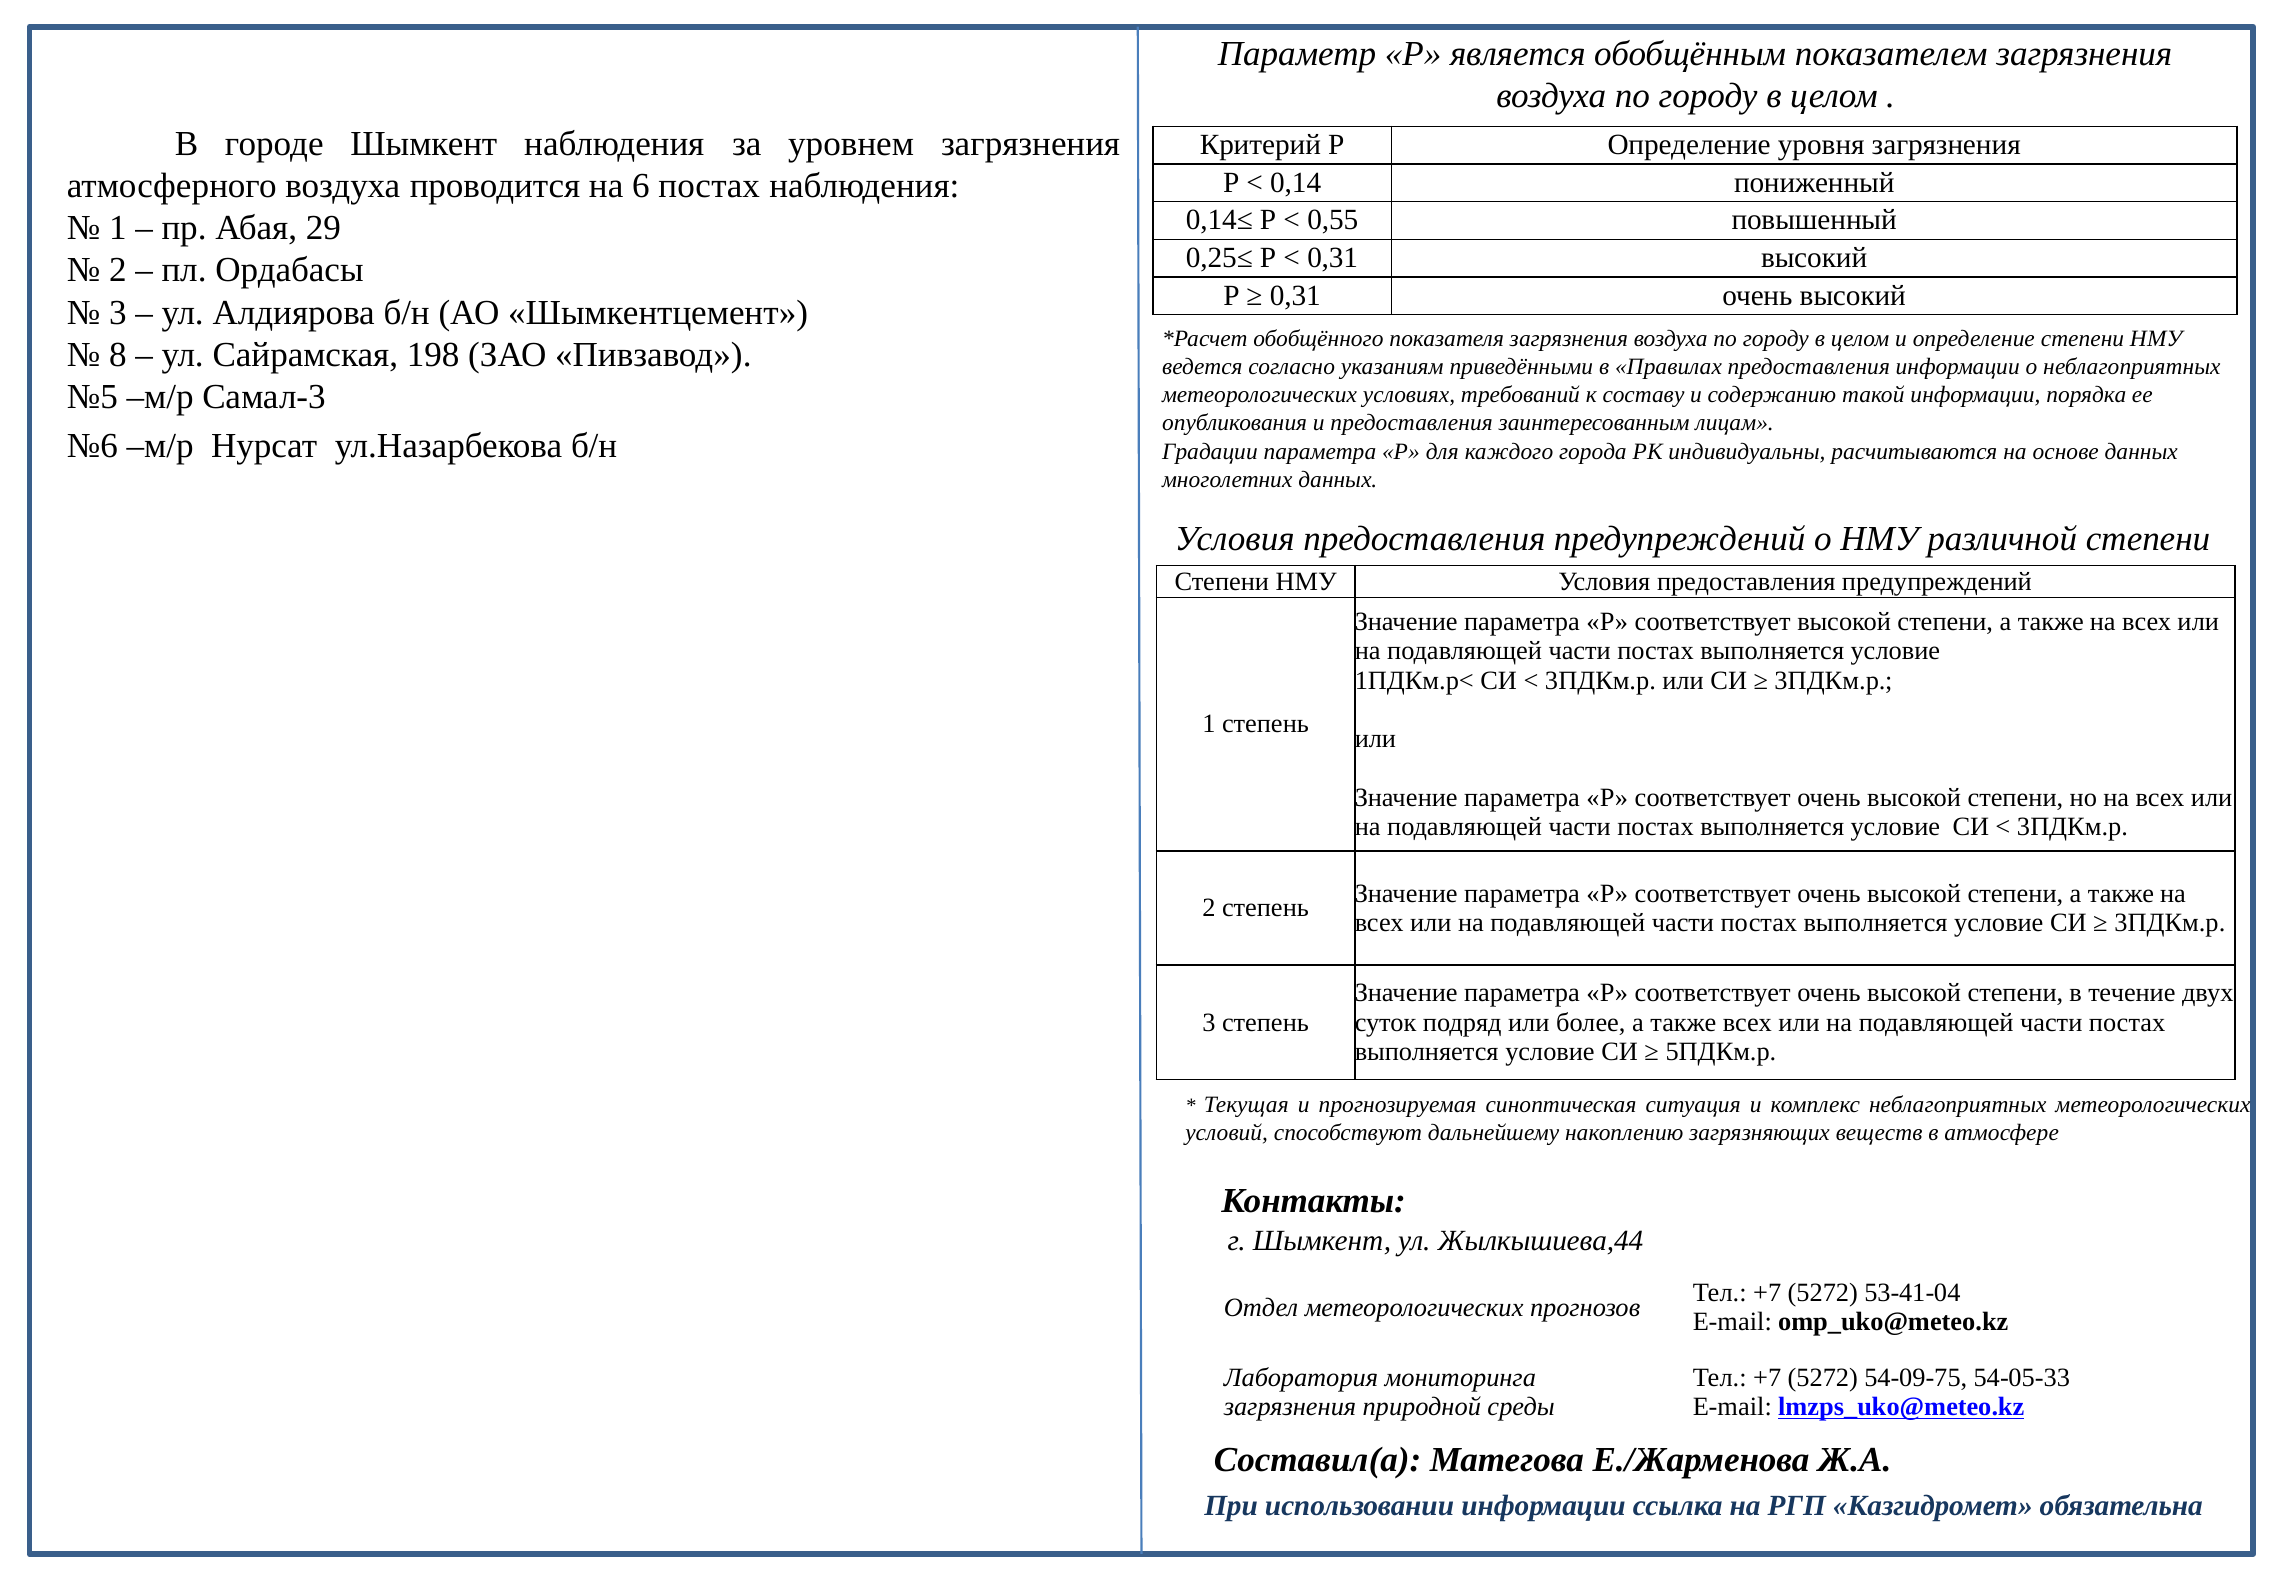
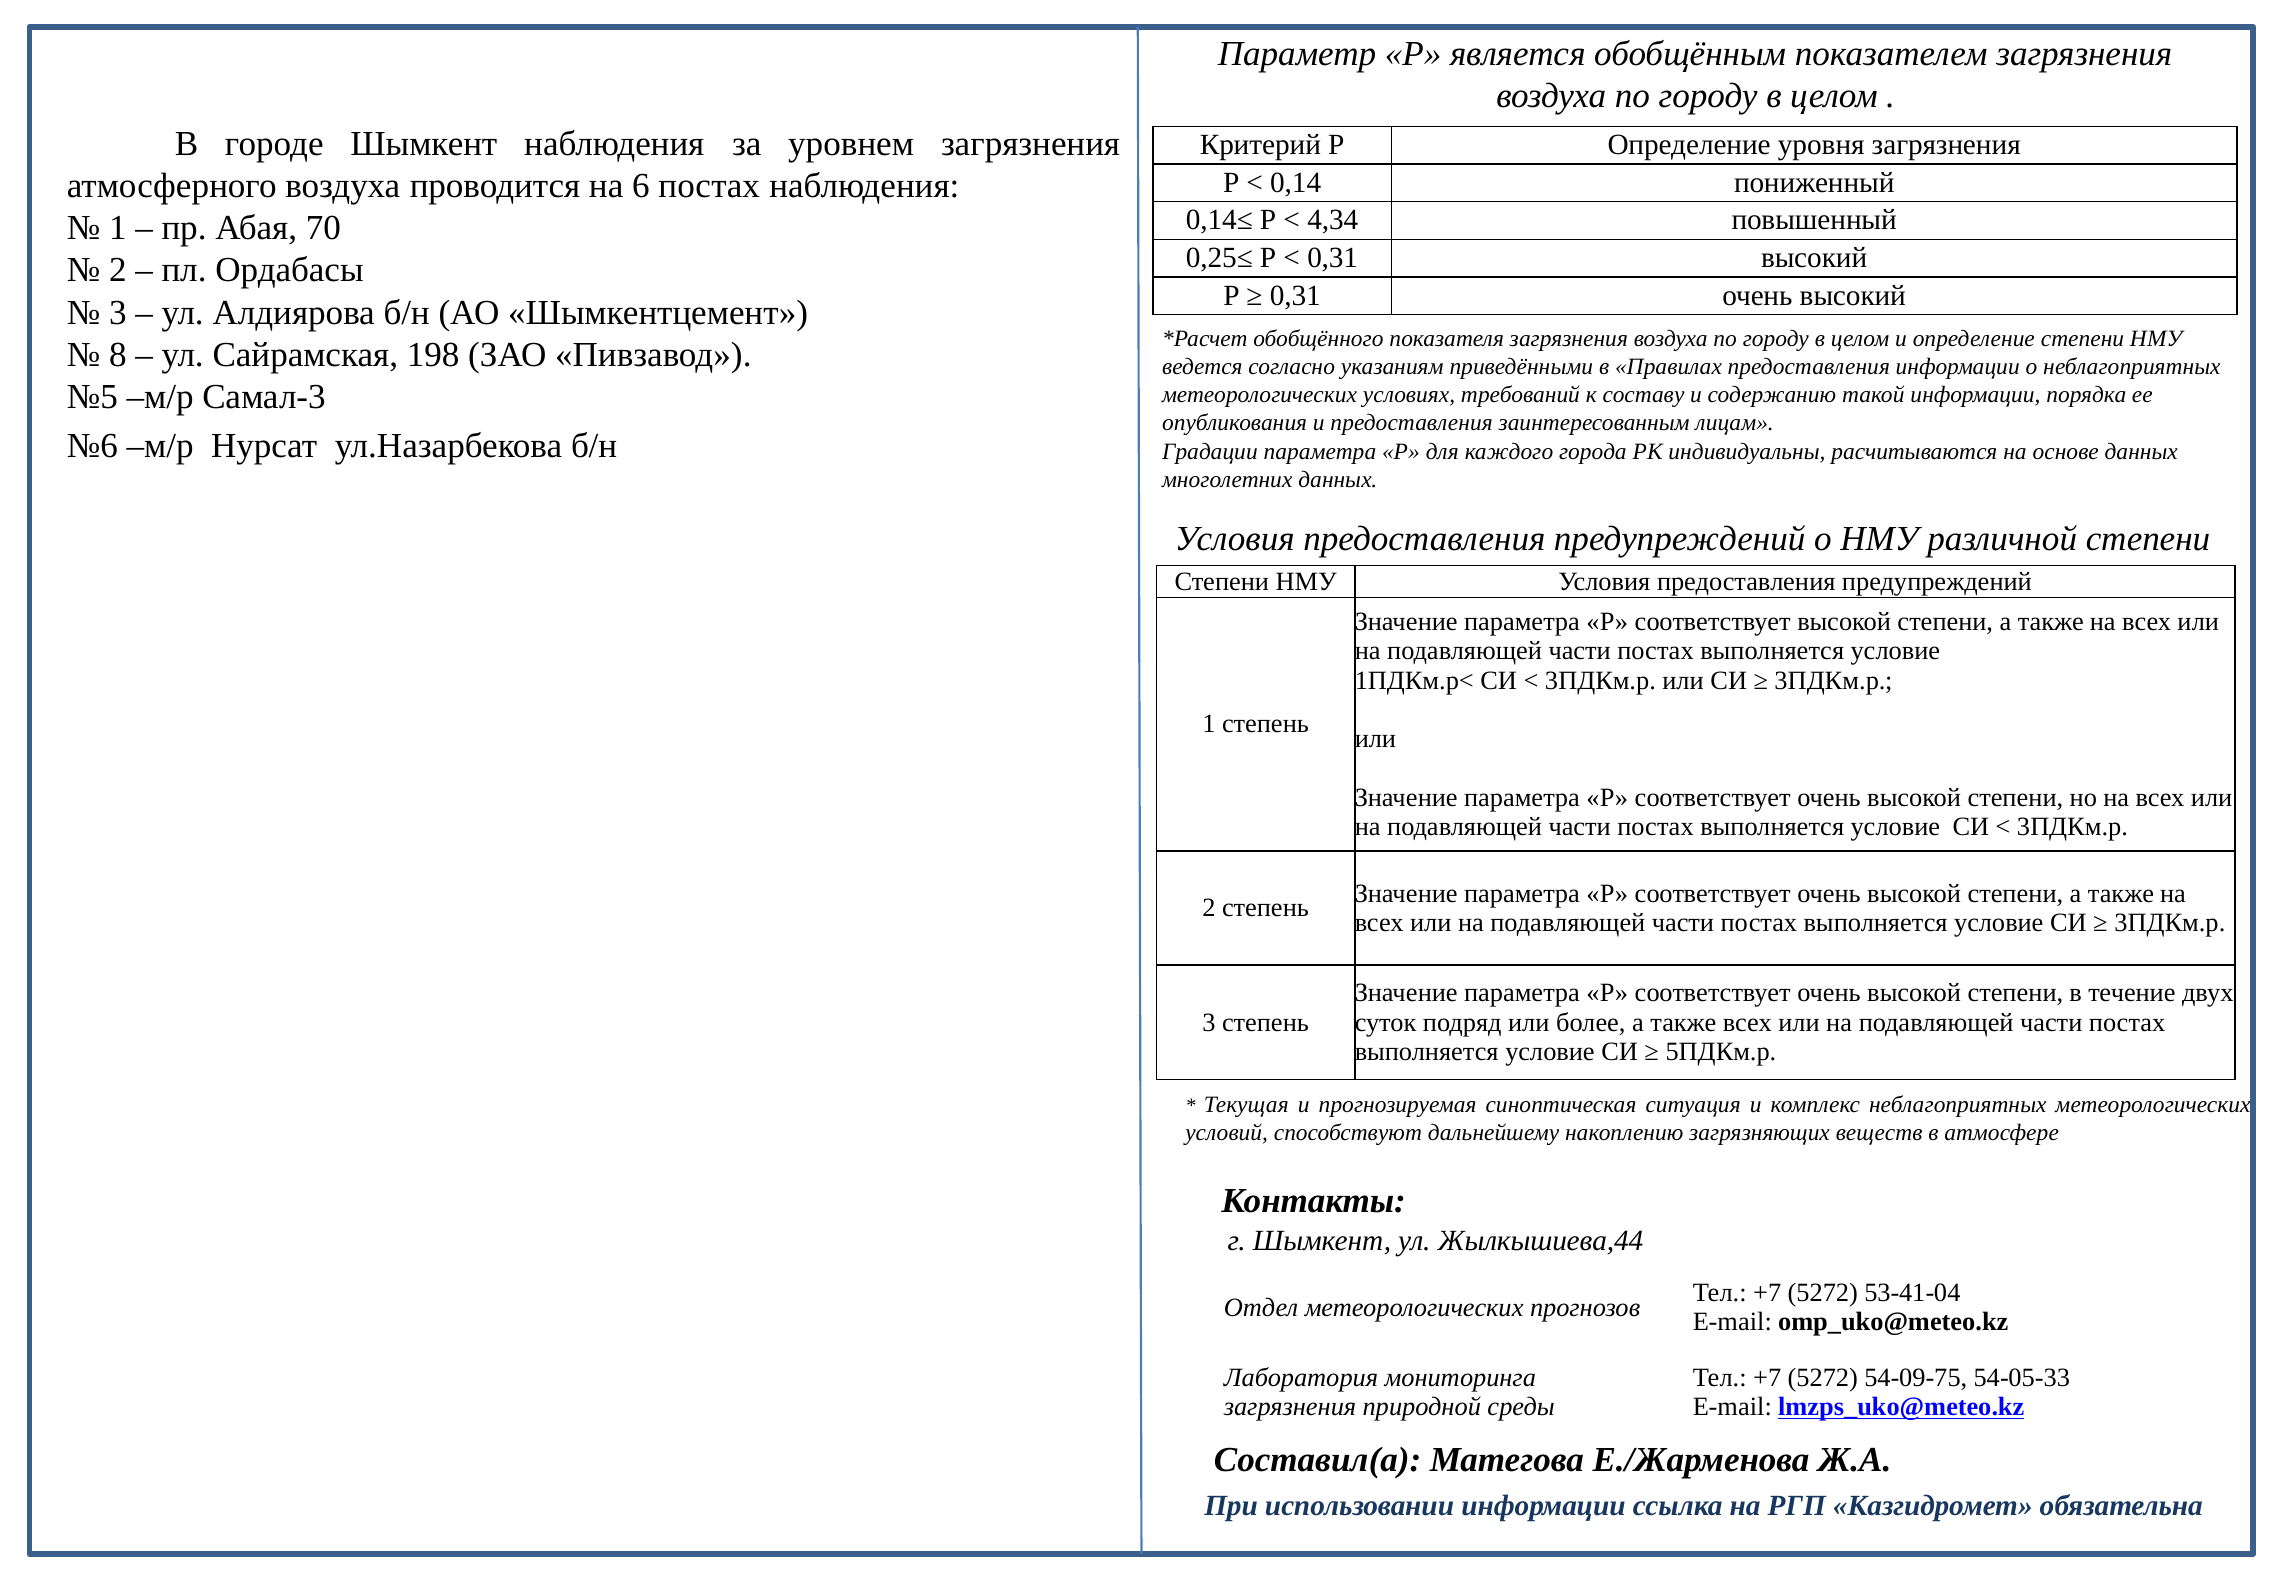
0,55: 0,55 -> 4,34
29: 29 -> 70
